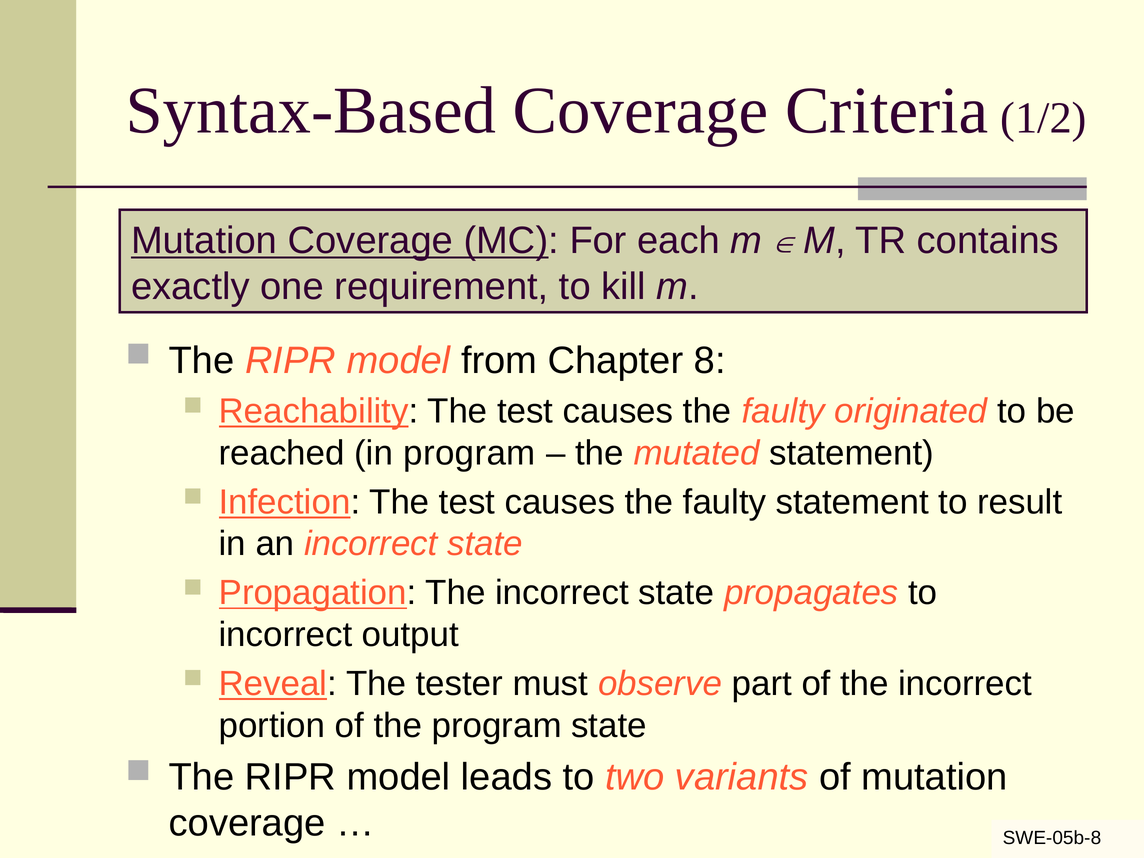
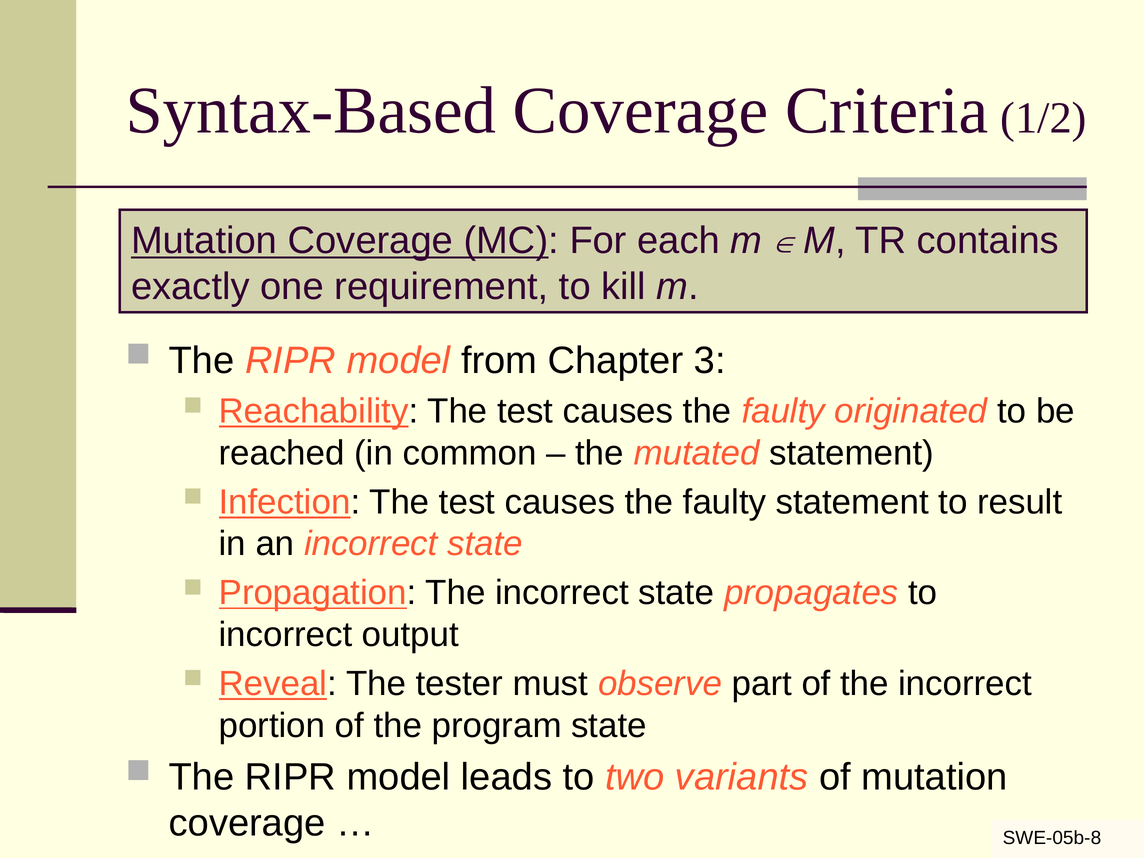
8: 8 -> 3
in program: program -> common
